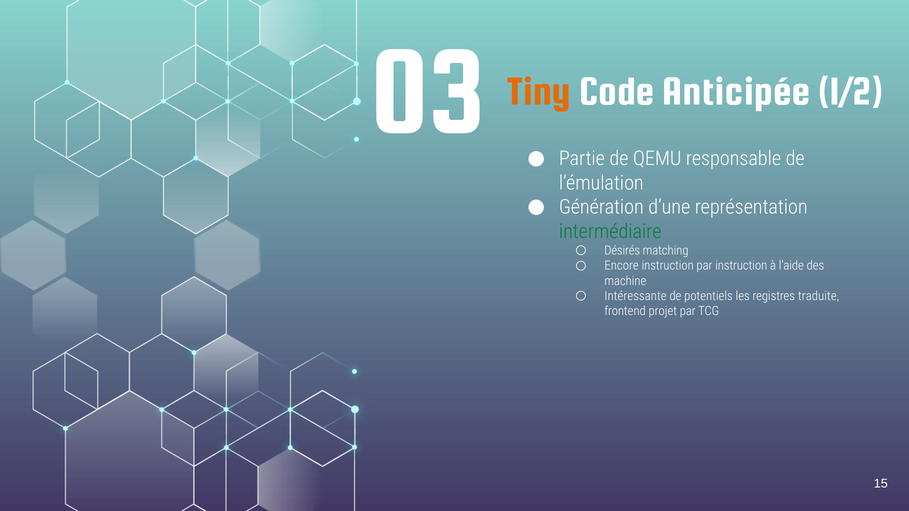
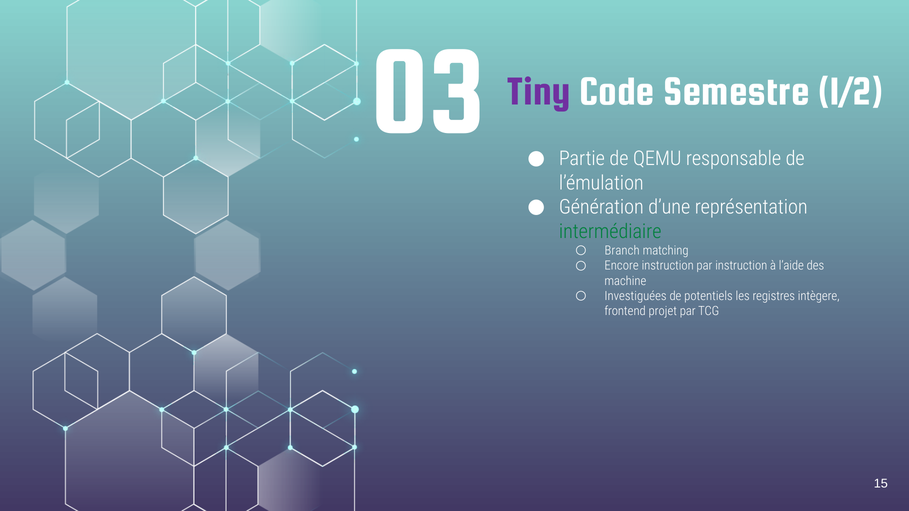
Tiny colour: orange -> purple
Anticipée: Anticipée -> Semestre
Désirés: Désirés -> Branch
Intéressante: Intéressante -> Investiguées
traduite: traduite -> intègere
